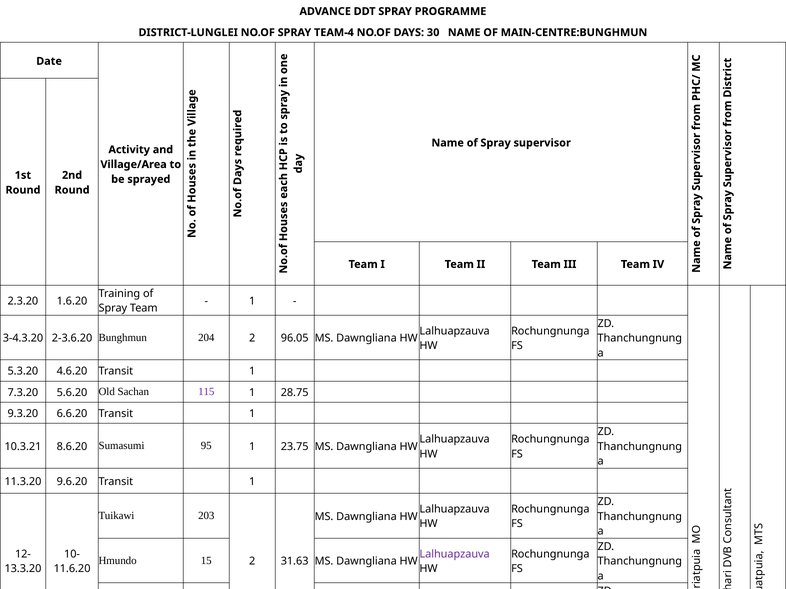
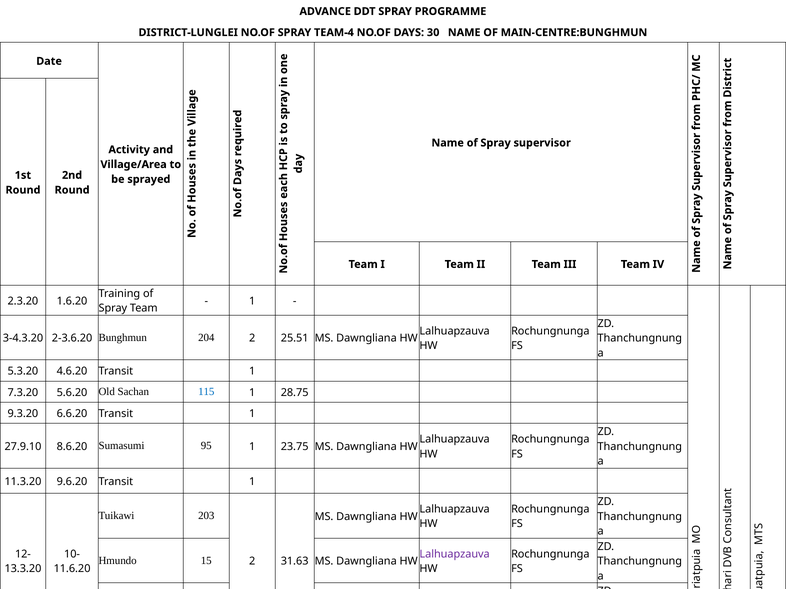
96.05: 96.05 -> 25.51
115 at (206, 392) colour: purple -> blue
10.3.21: 10.3.21 -> 27.9.10
